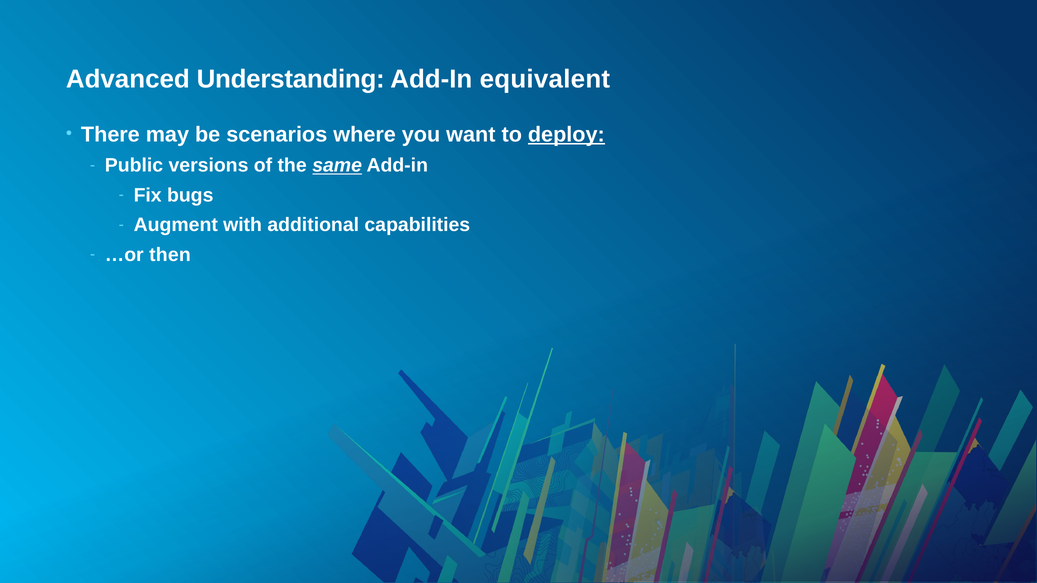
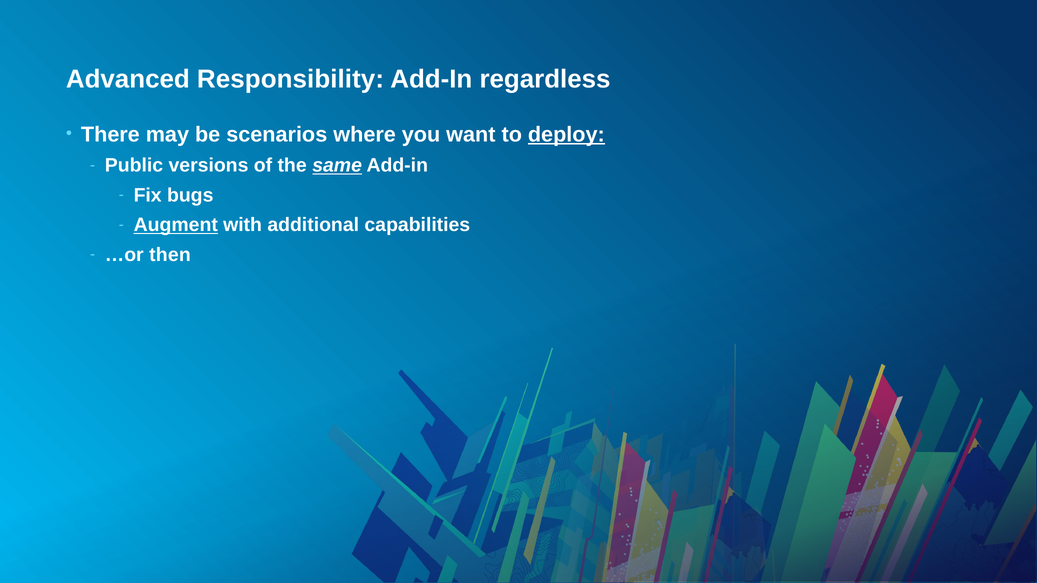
Understanding: Understanding -> Responsibility
equivalent: equivalent -> regardless
Augment underline: none -> present
